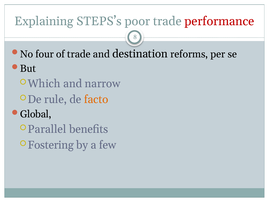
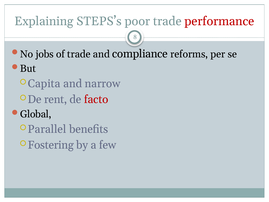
four: four -> jobs
destination: destination -> compliance
Which: Which -> Capita
rule: rule -> rent
facto colour: orange -> red
